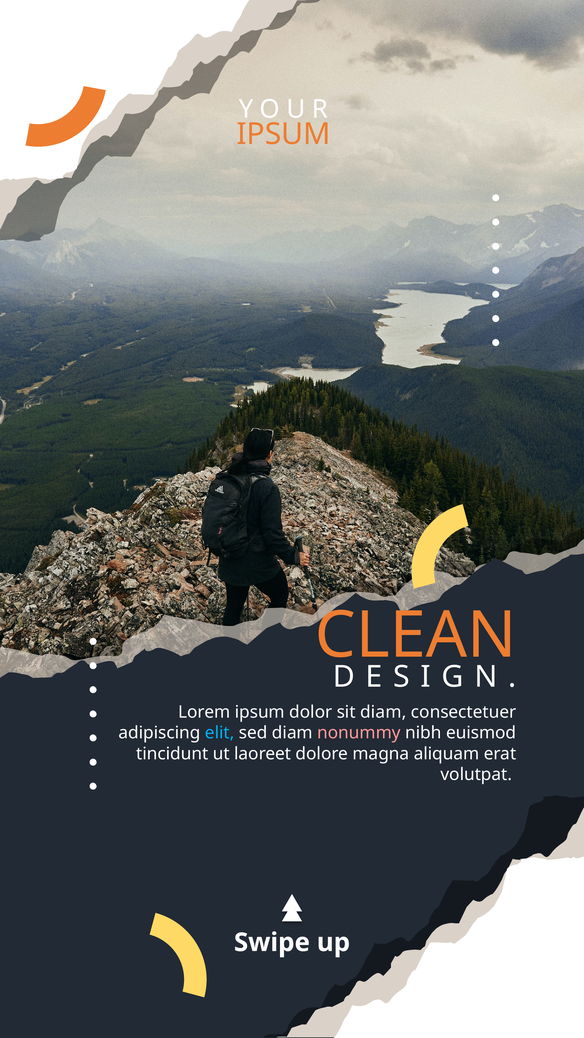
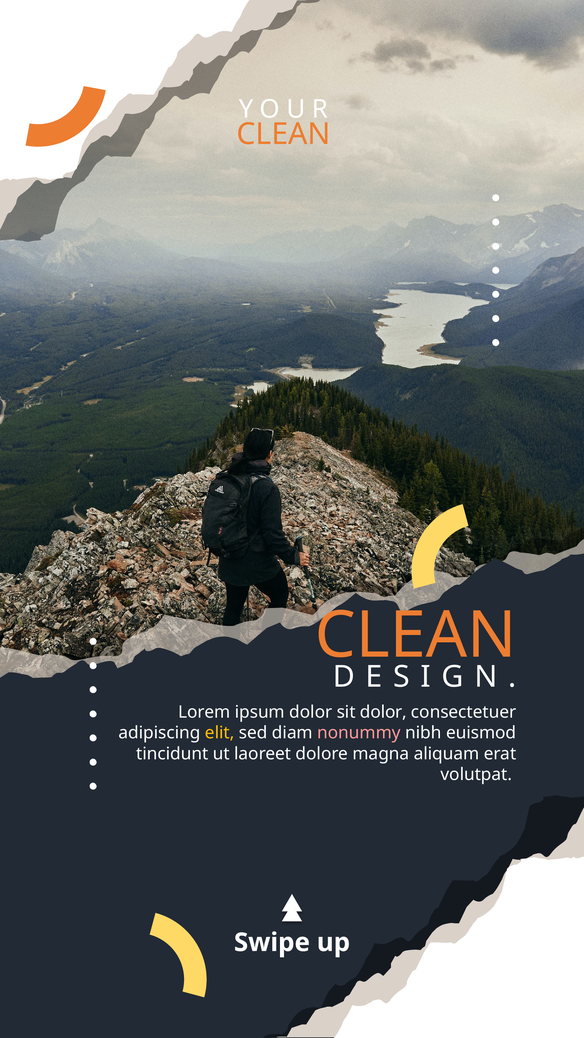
IPSUM at (284, 134): IPSUM -> CLEAN
sit diam: diam -> dolor
elit colour: light blue -> yellow
